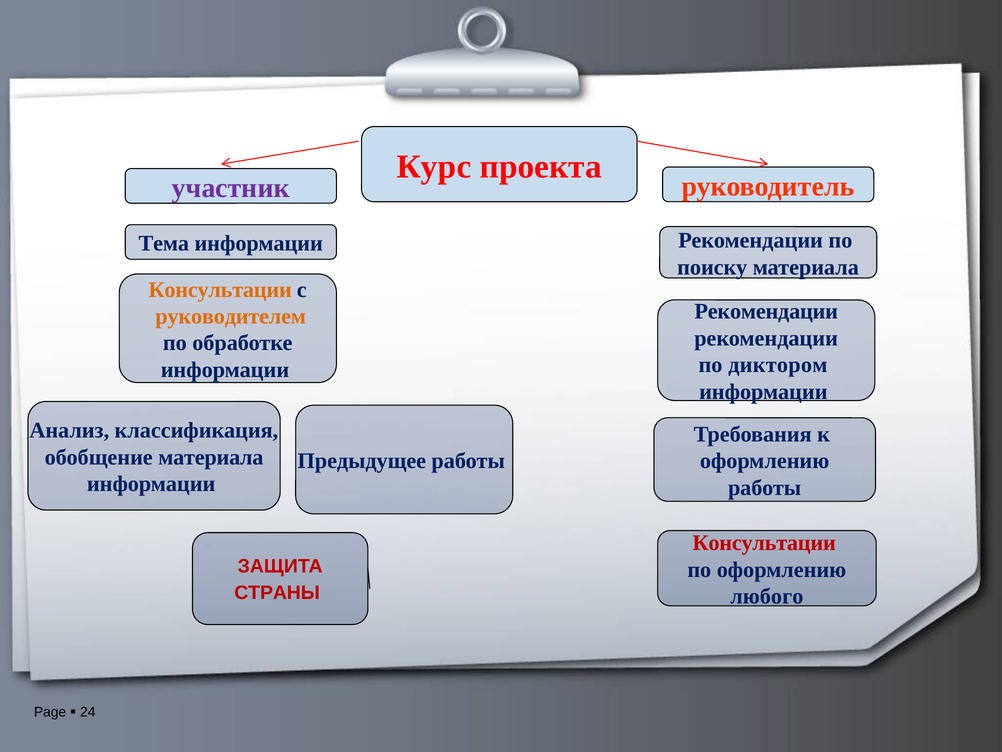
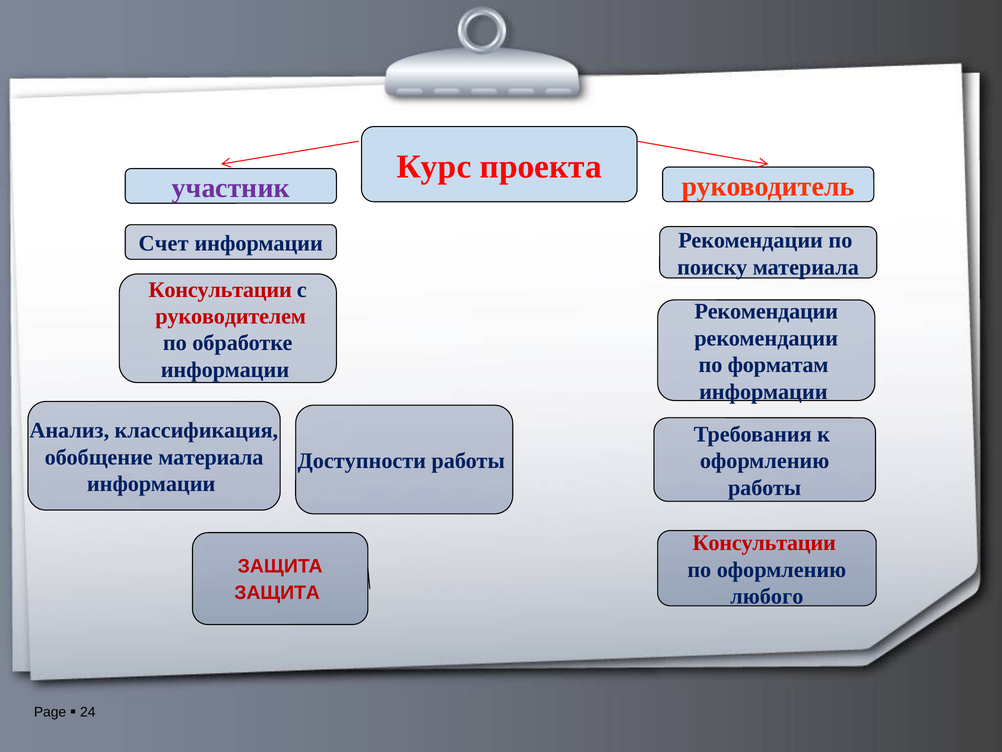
Тема: Тема -> Счет
Консультации at (220, 290) colour: orange -> red
руководителем colour: orange -> red
диктором: диктором -> форматам
Предыдущее: Предыдущее -> Доступности
СТРАНЫ at (277, 592): СТРАНЫ -> ЗАЩИТА
